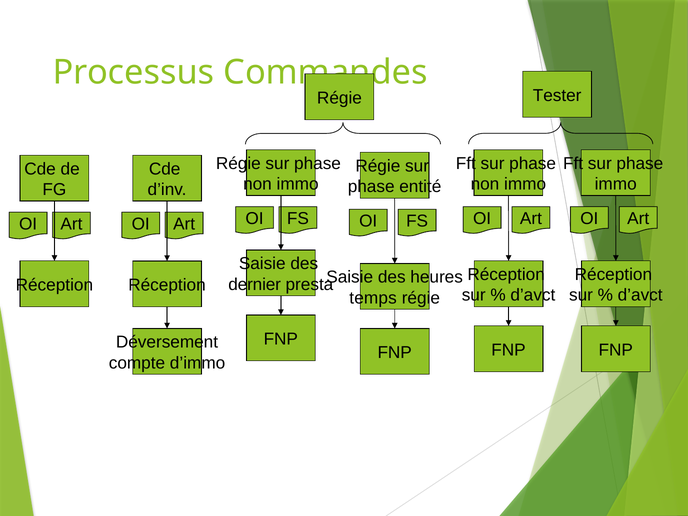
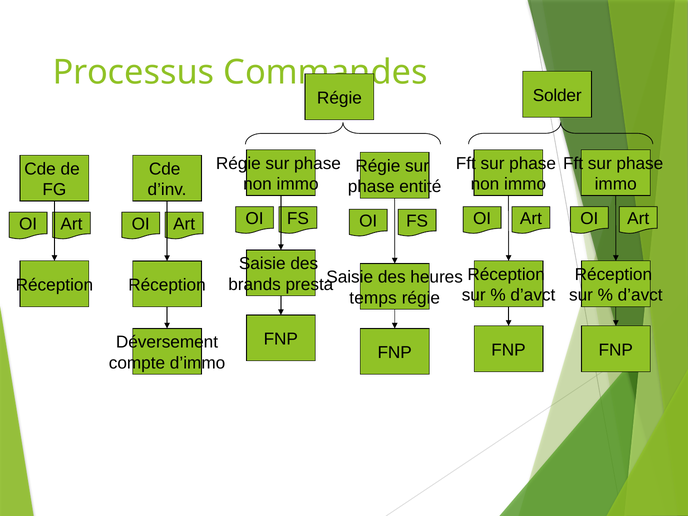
Tester: Tester -> Solder
dernier: dernier -> brands
